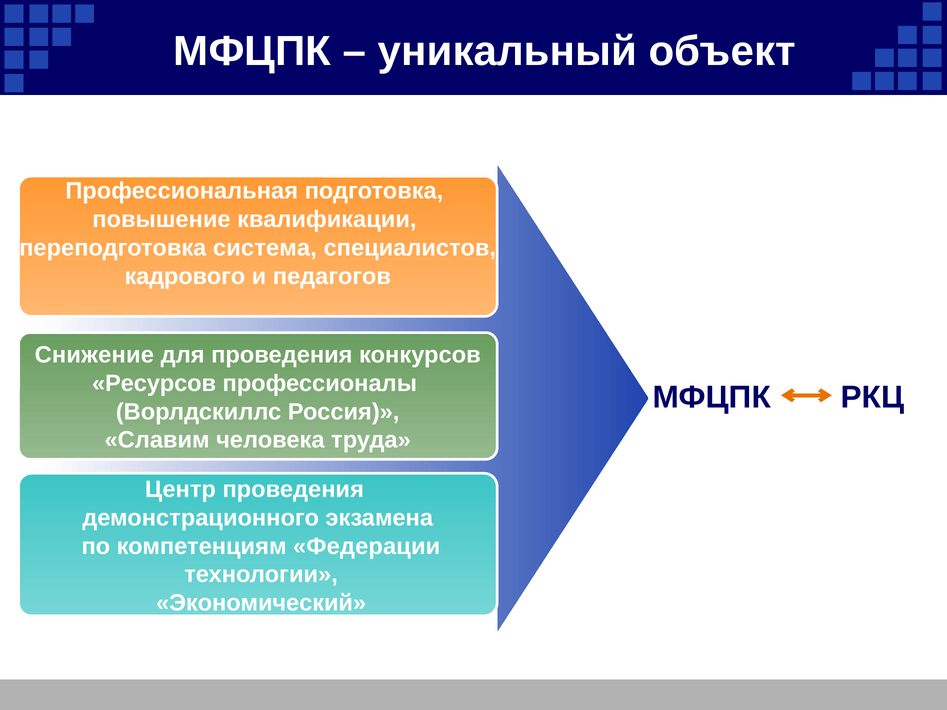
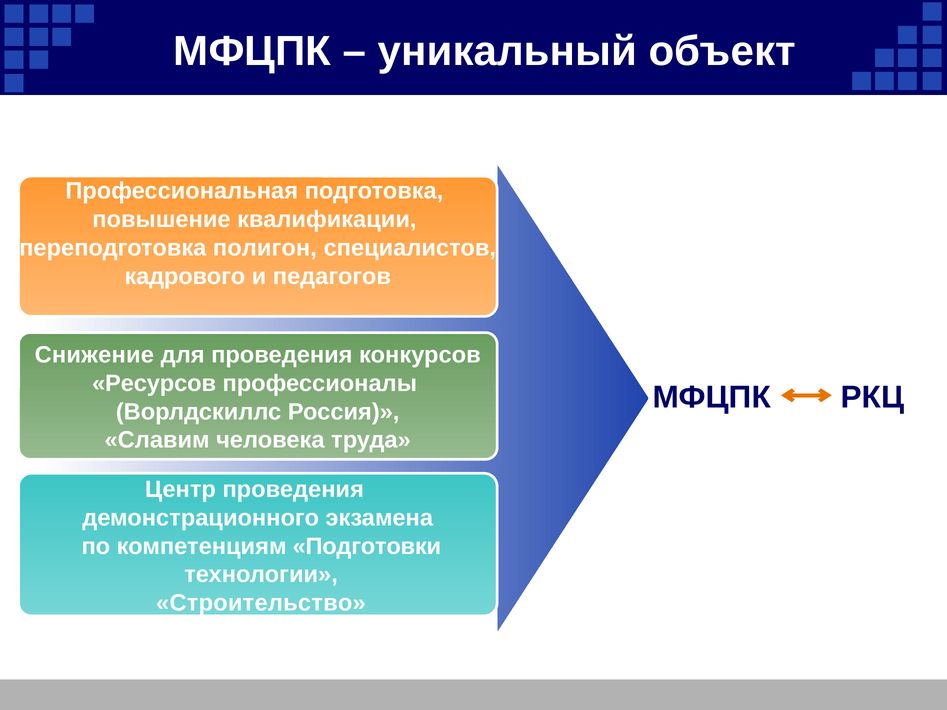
система: система -> полигон
Федерации: Федерации -> Подготовки
Экономический: Экономический -> Строительство
